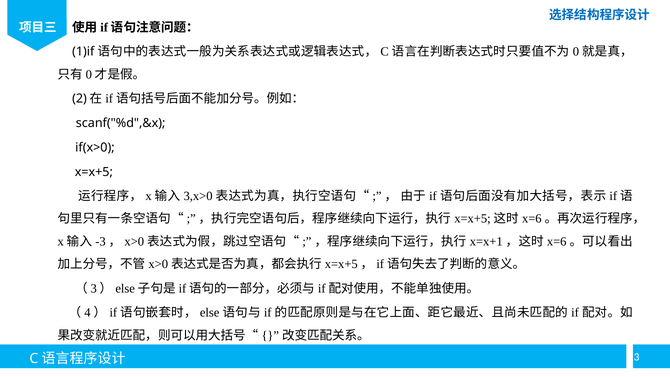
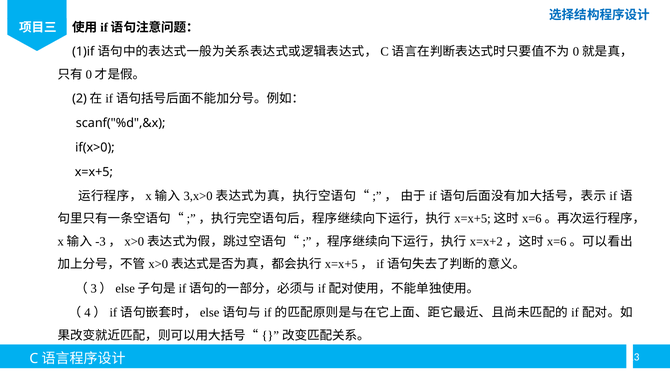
x=x+1: x=x+1 -> x=x+2
